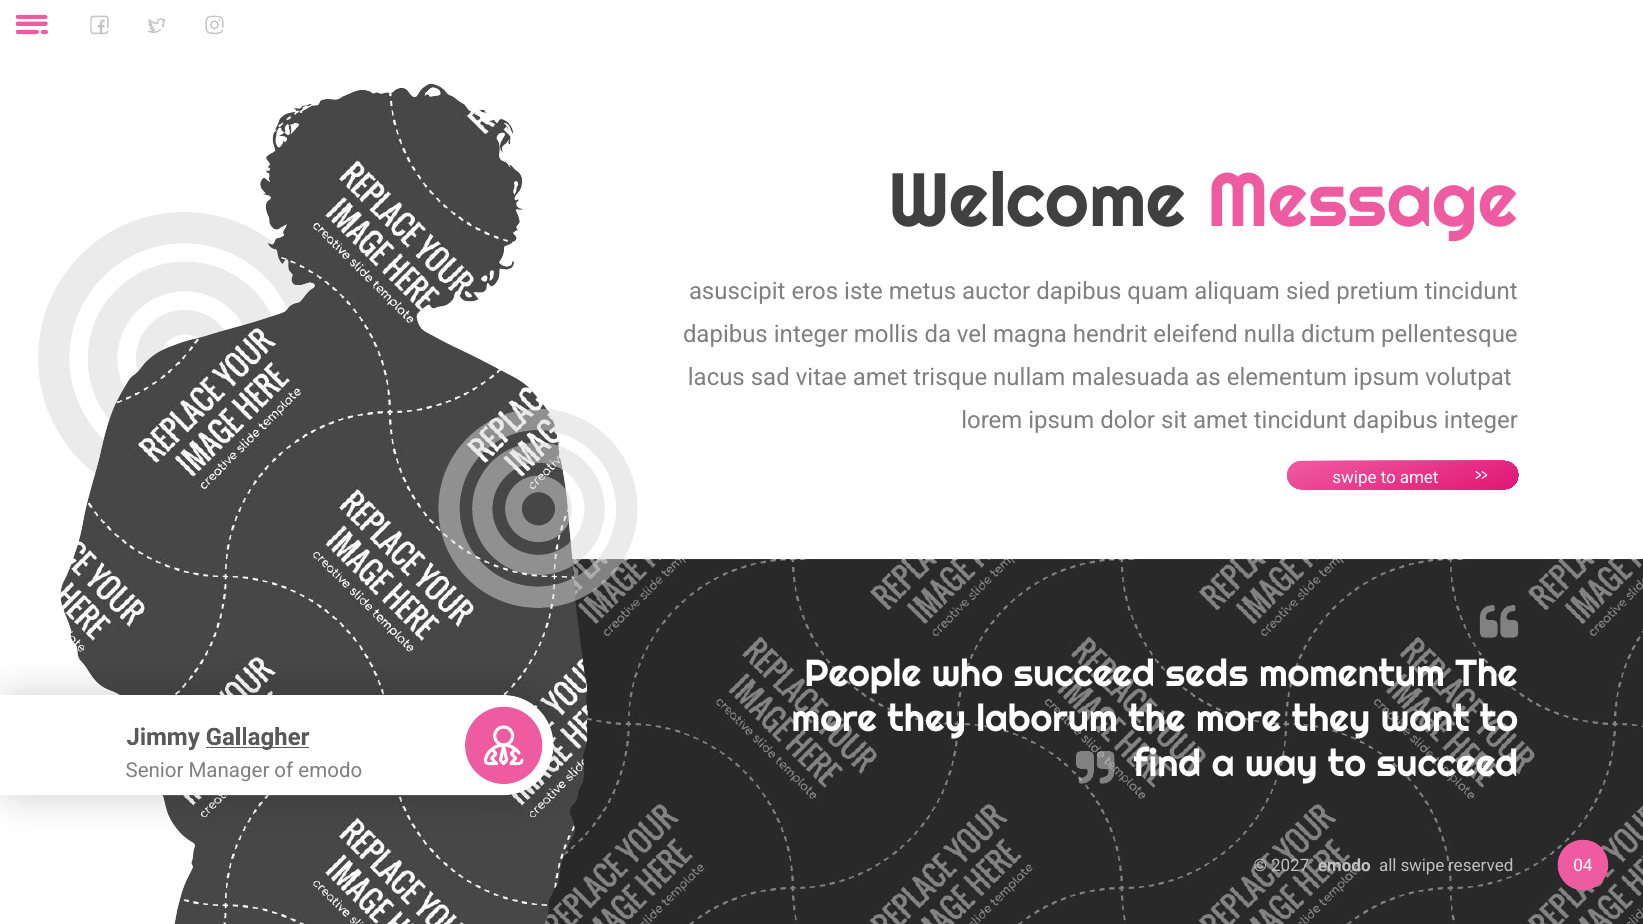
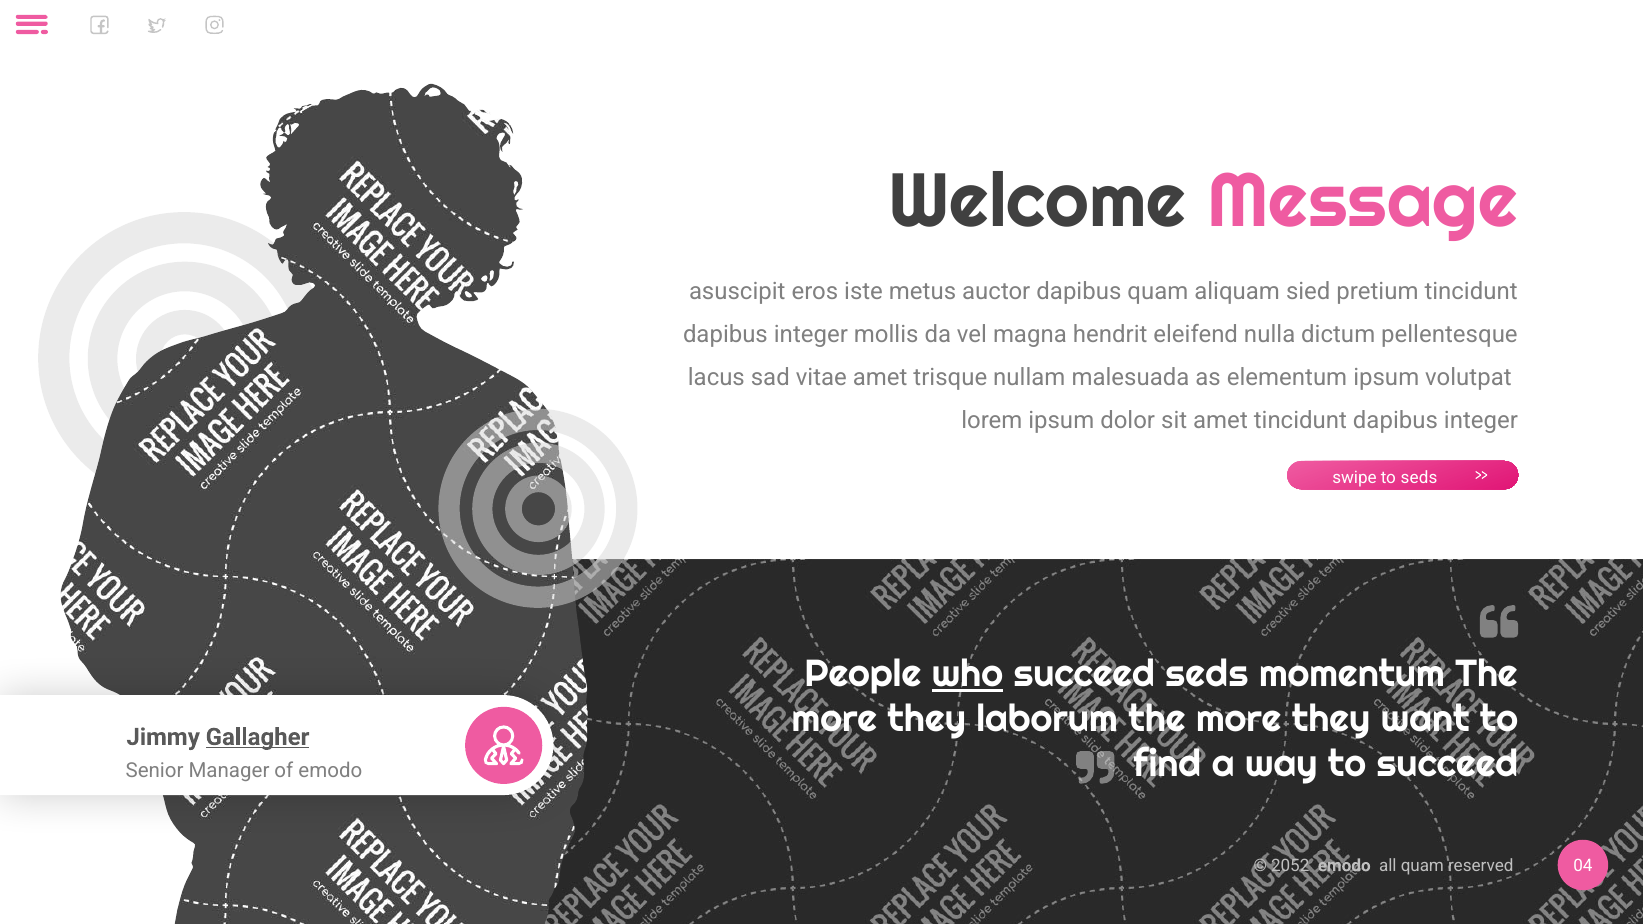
to amet: amet -> seds
who underline: none -> present
2027: 2027 -> 2052
all swipe: swipe -> quam
